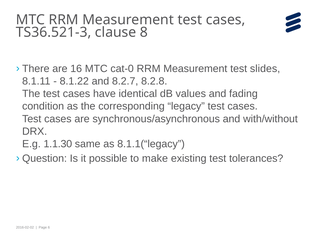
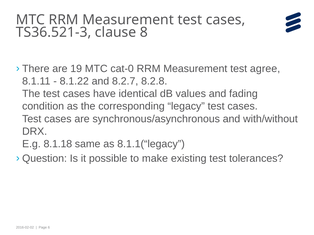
16: 16 -> 19
slides: slides -> agree
1.1.30: 1.1.30 -> 8.1.18
